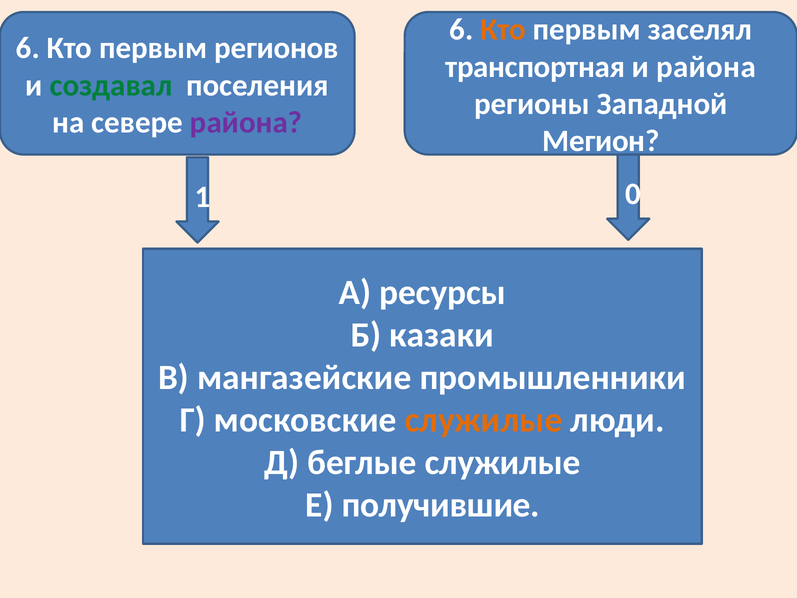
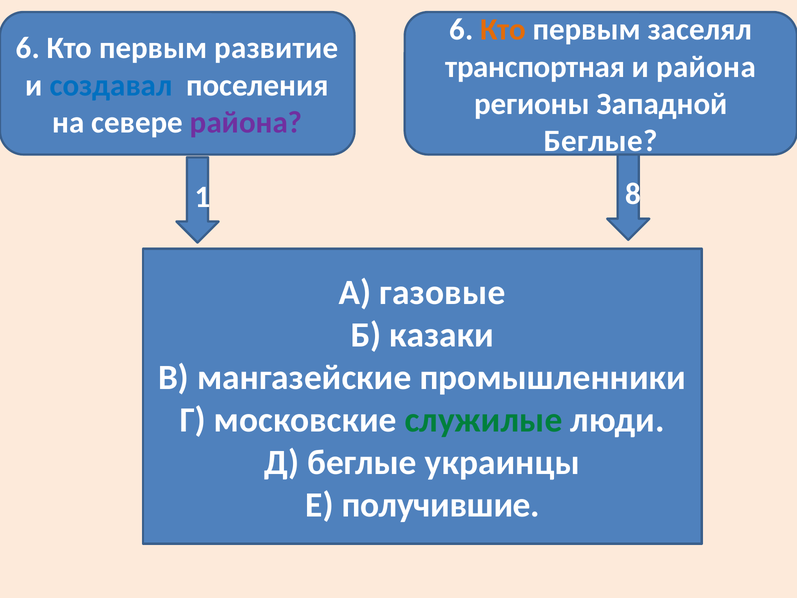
регионов: регионов -> развитие
создавал colour: green -> blue
Мегион at (601, 141): Мегион -> Беглые
0: 0 -> 8
ресурсы: ресурсы -> газовые
служилые at (483, 420) colour: orange -> green
беглые служилые: служилые -> украинцы
